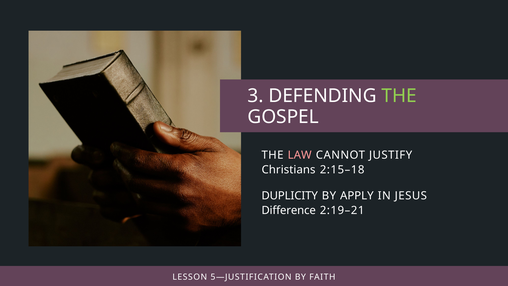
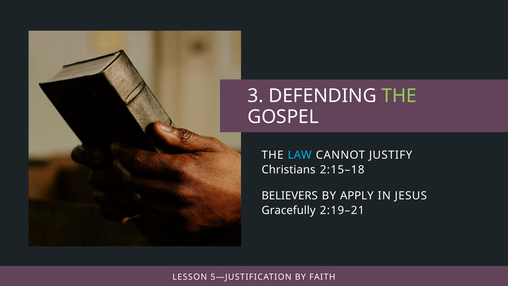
LAW colour: pink -> light blue
DUPLICITY: DUPLICITY -> BELIEVERS
Difference: Difference -> Gracefully
